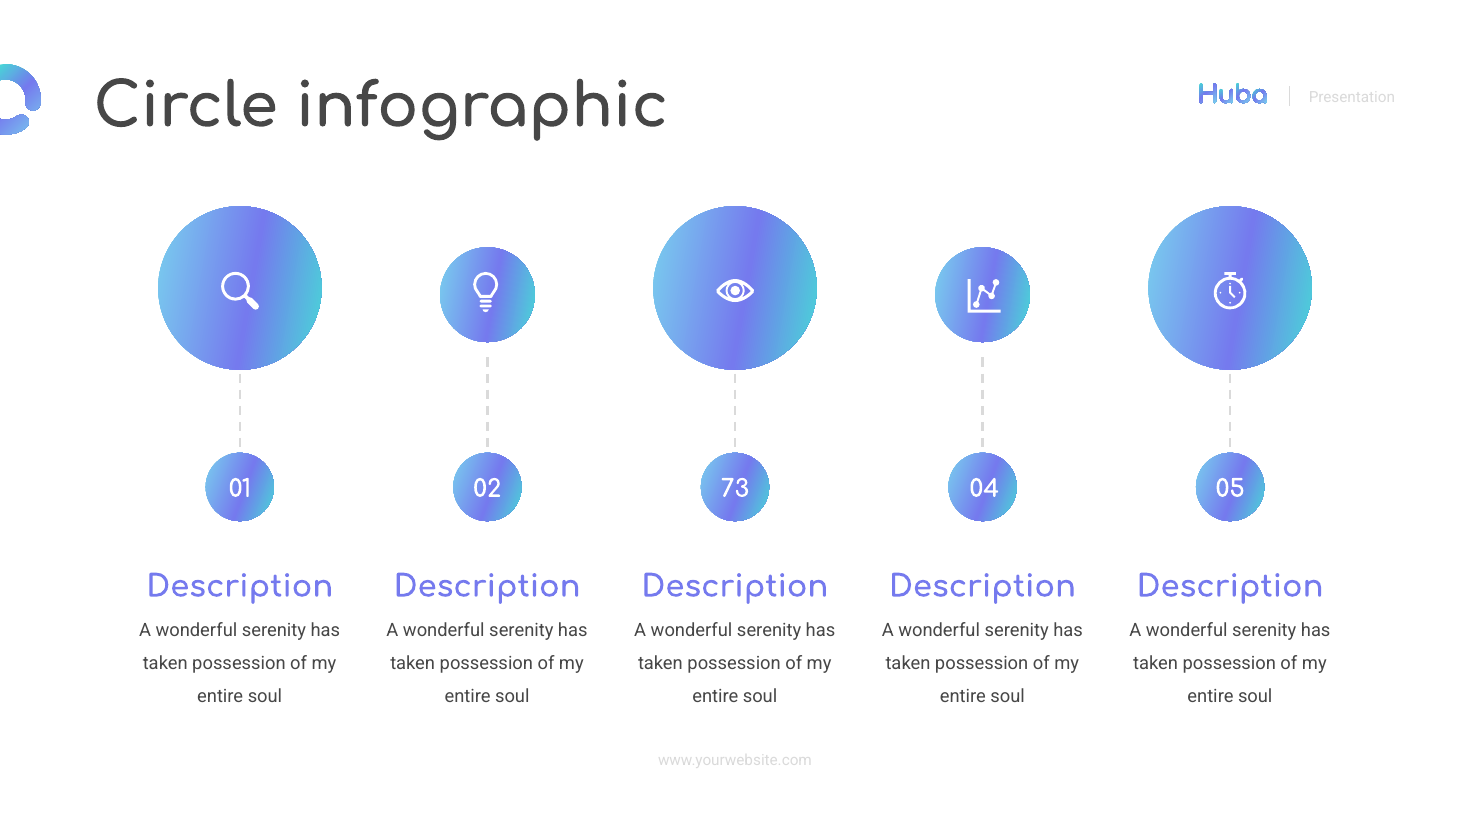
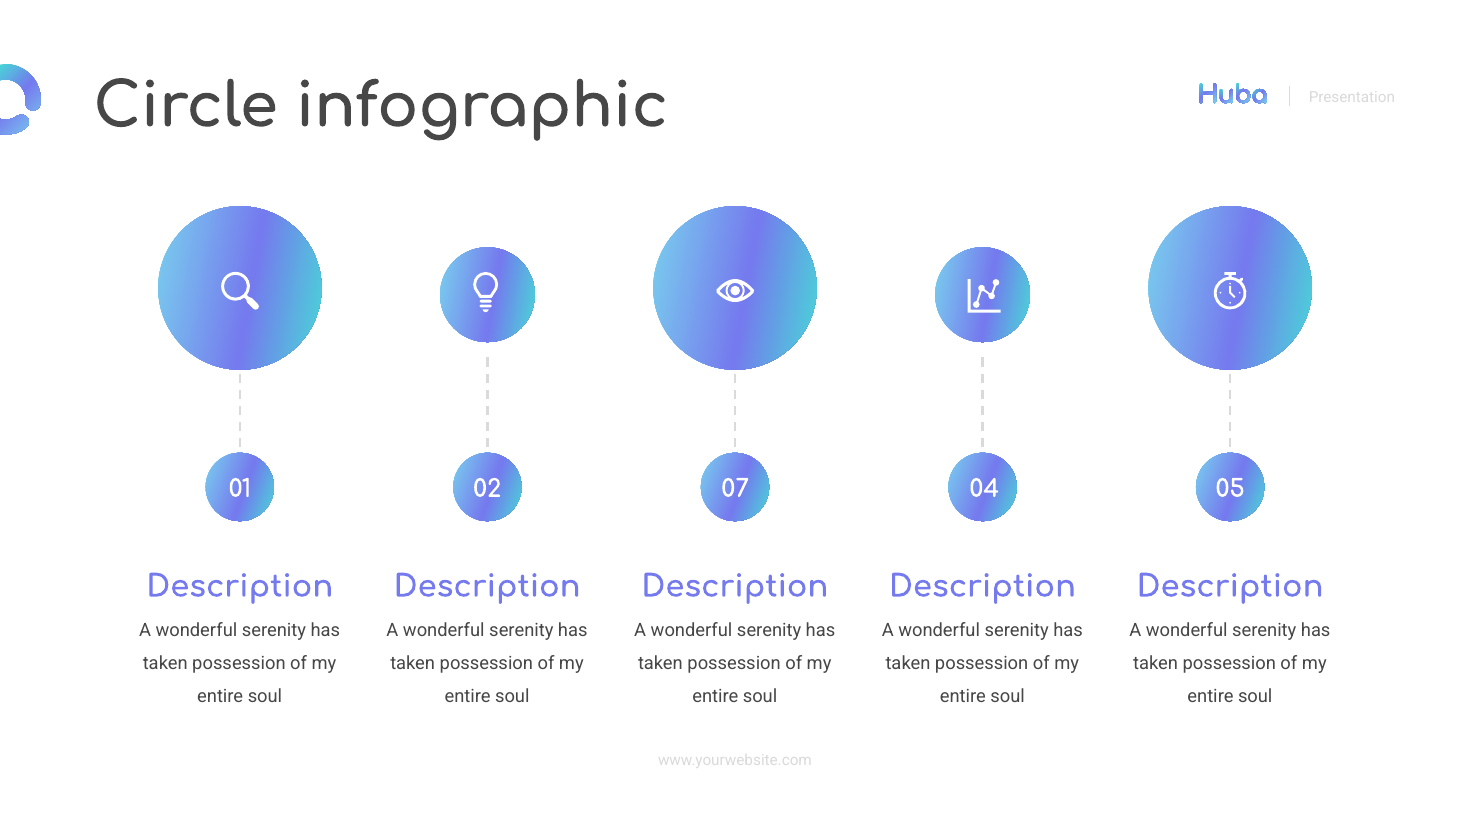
73: 73 -> 07
